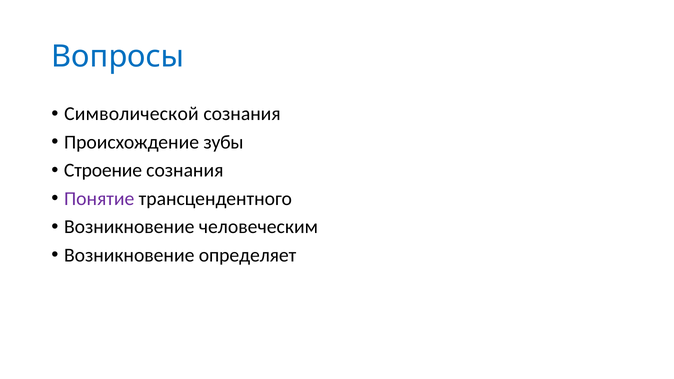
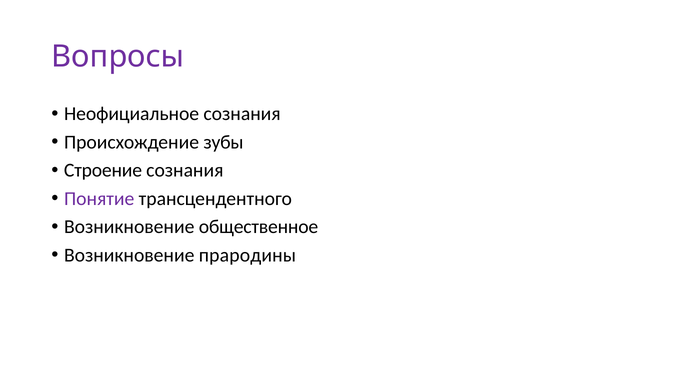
Вопросы colour: blue -> purple
Символической: Символической -> Неофициальное
человеческим: человеческим -> общественное
определяет: определяет -> прародины
